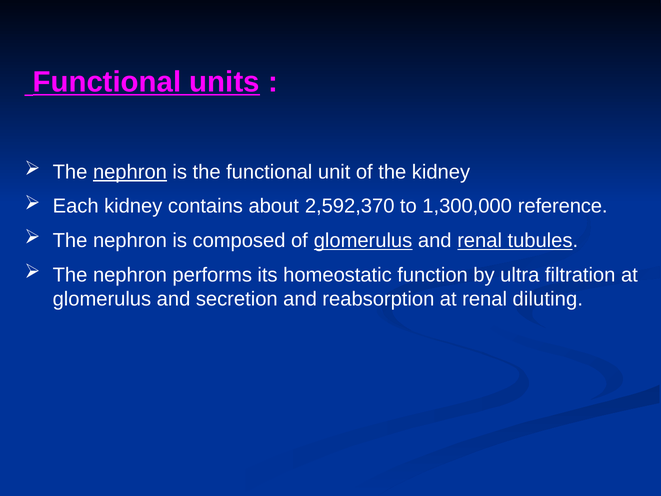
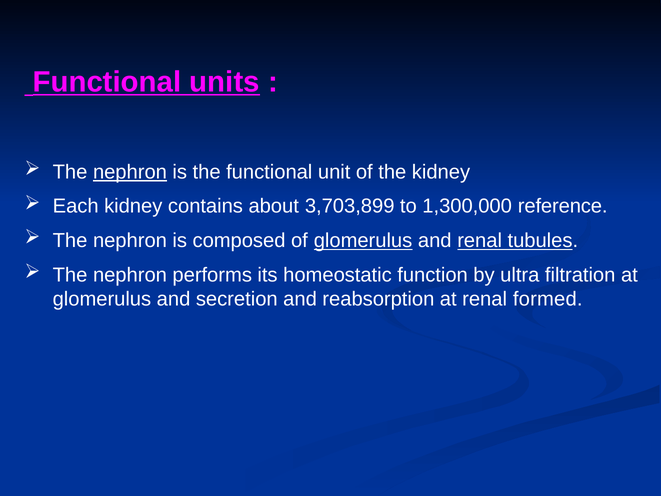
2,592,370: 2,592,370 -> 3,703,899
diluting: diluting -> formed
